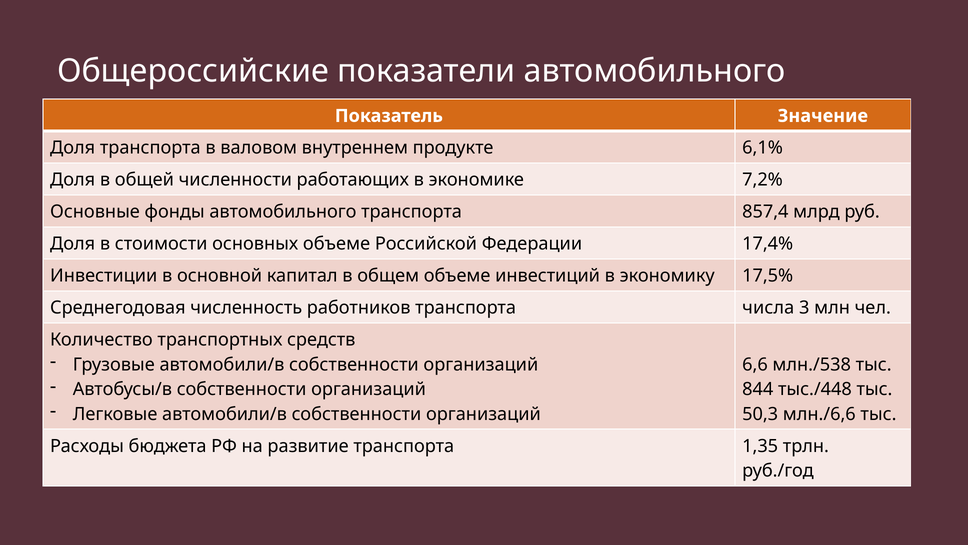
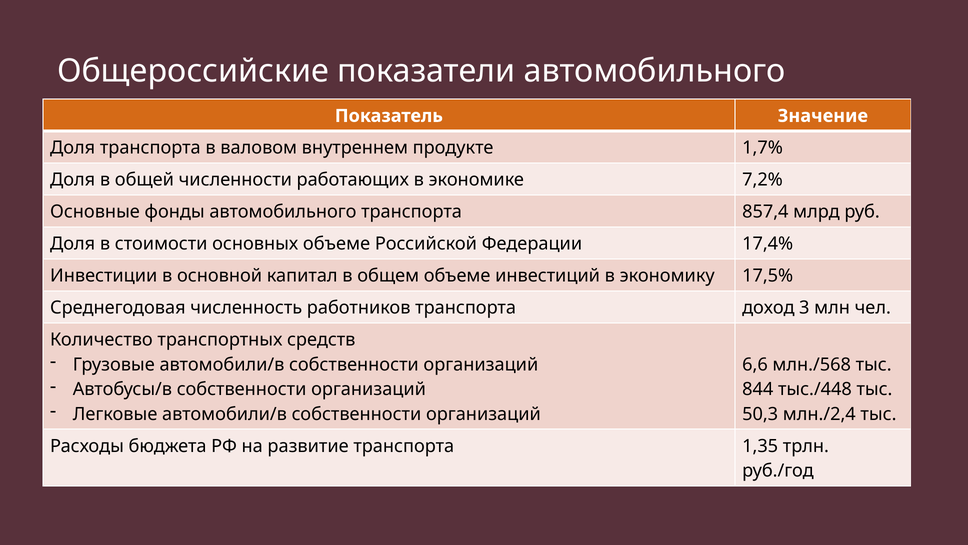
6,1%: 6,1% -> 1,7%
числа: числа -> доход
млн./538: млн./538 -> млн./568
млн./6,6: млн./6,6 -> млн./2,4
